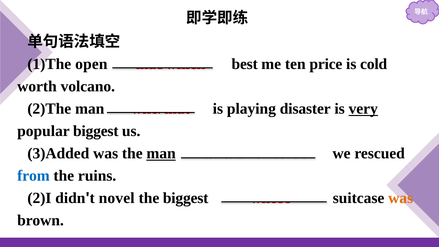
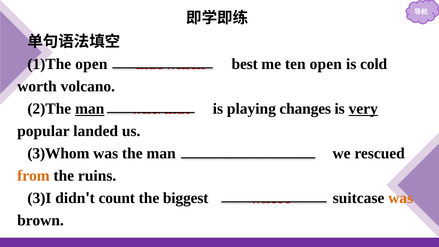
ten price: price -> open
man at (90, 109) underline: none -> present
disaster: disaster -> changes
popular biggest: biggest -> landed
3)Added: 3)Added -> 3)Whom
man at (161, 153) underline: present -> none
from colour: blue -> orange
2)I: 2)I -> 3)I
novel: novel -> count
